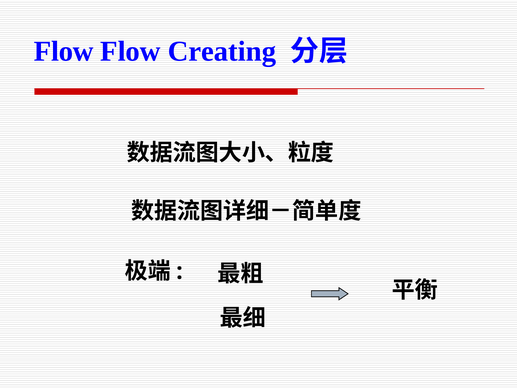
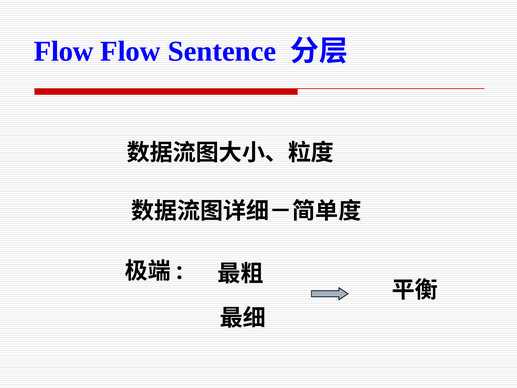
Creating: Creating -> Sentence
